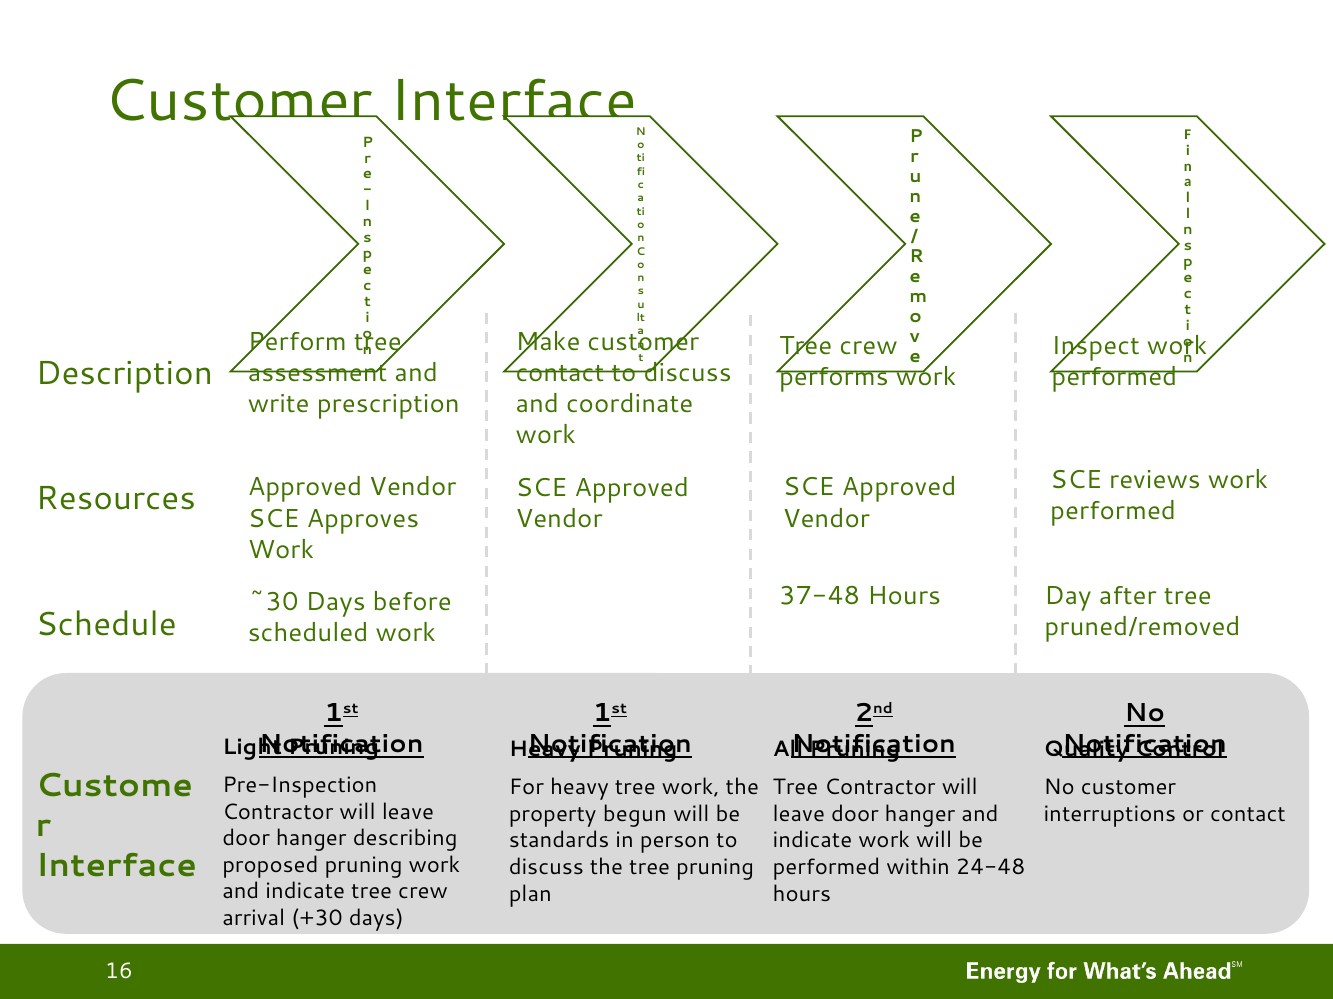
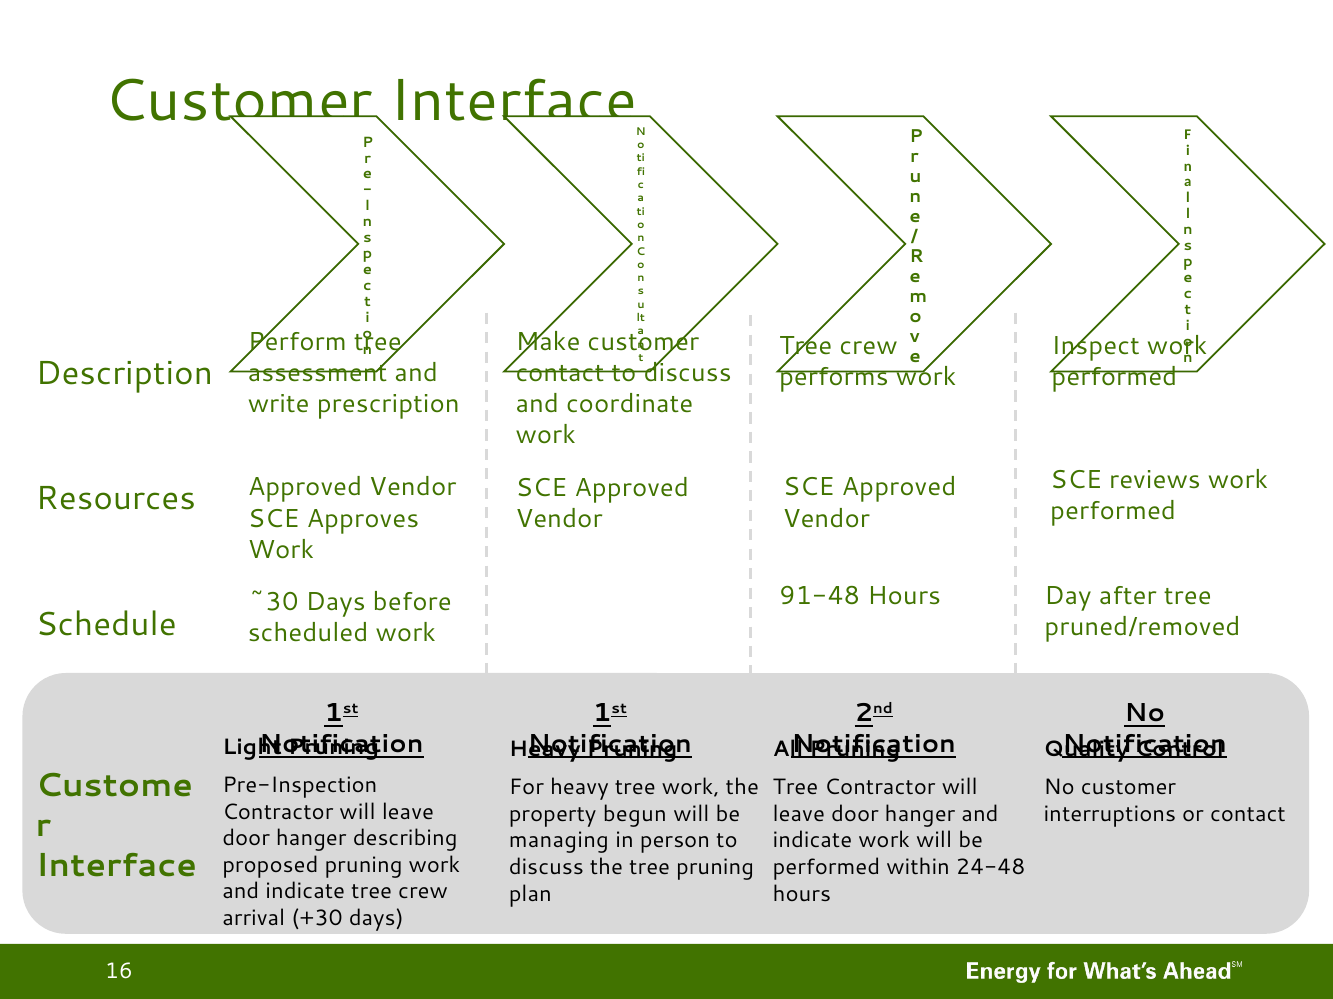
37-48: 37-48 -> 91-48
standards: standards -> managing
